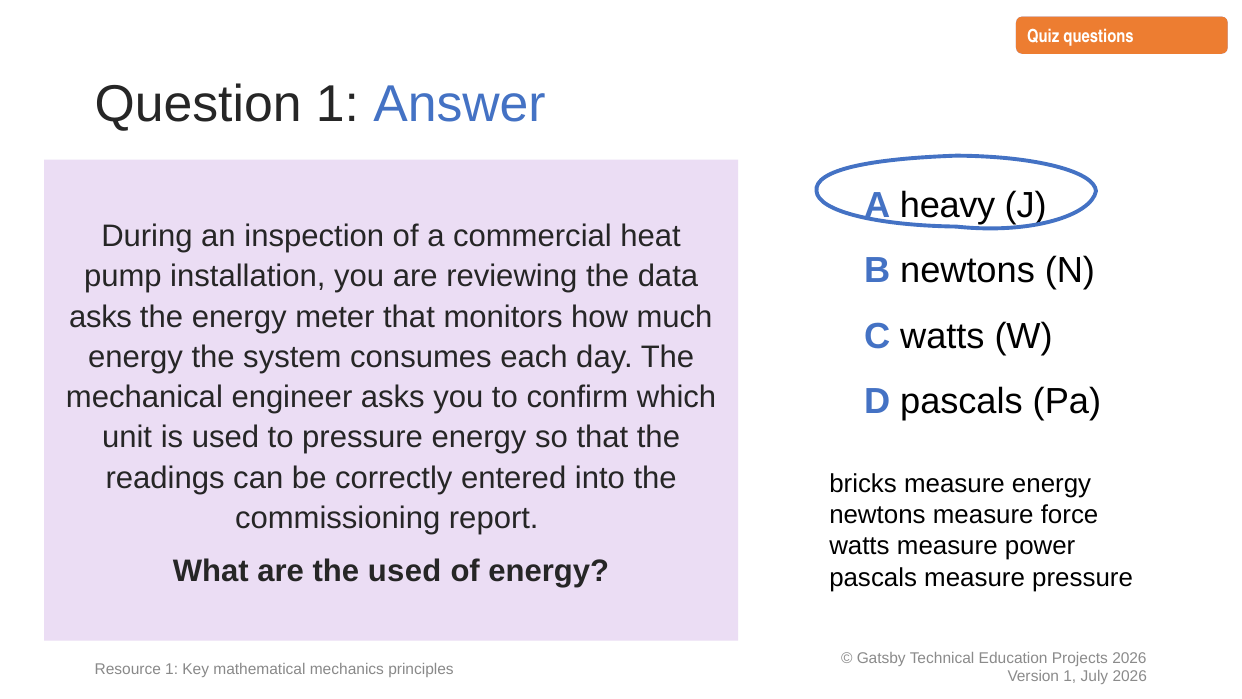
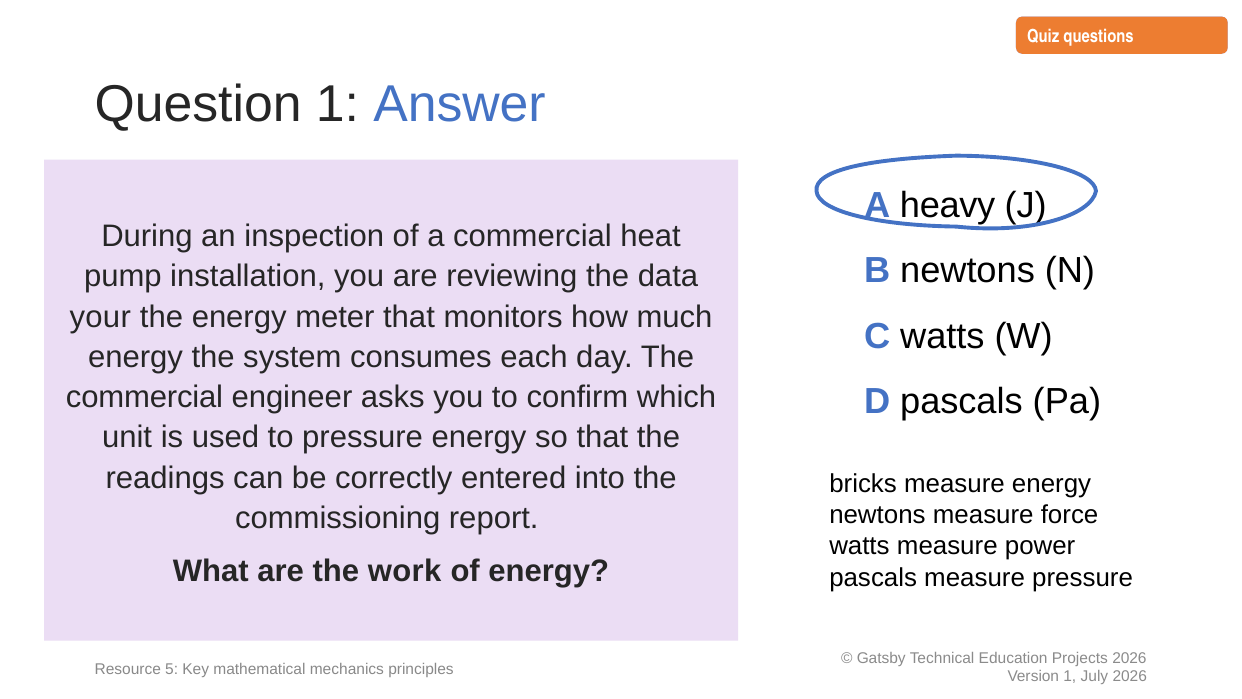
asks at (101, 317): asks -> your
mechanical at (144, 397): mechanical -> commercial
the used: used -> work
Resource 1: 1 -> 5
